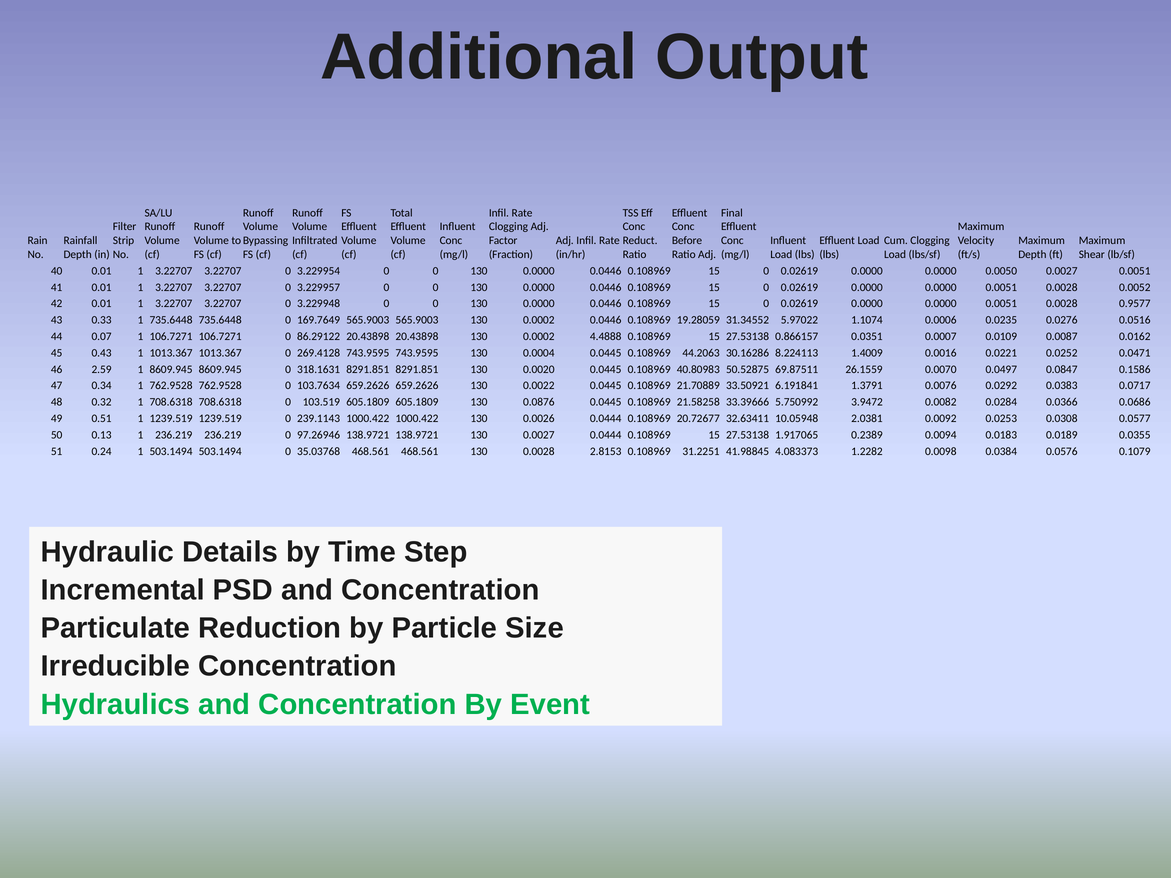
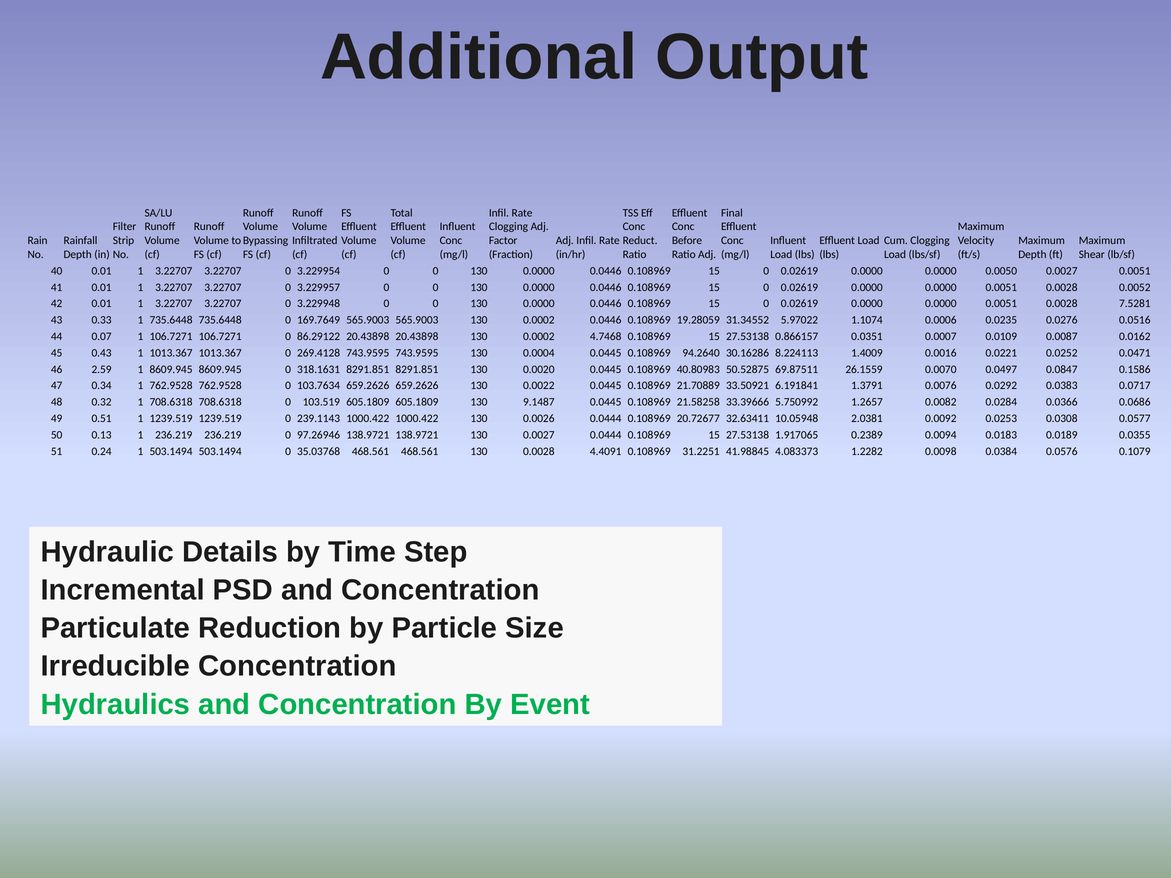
0.9577: 0.9577 -> 7.5281
4.4888: 4.4888 -> 4.7468
44.2063: 44.2063 -> 94.2640
0.0876: 0.0876 -> 9.1487
3.9472: 3.9472 -> 1.2657
2.8153: 2.8153 -> 4.4091
